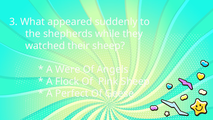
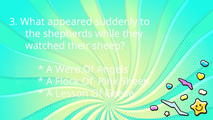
Perfect: Perfect -> Lesson
